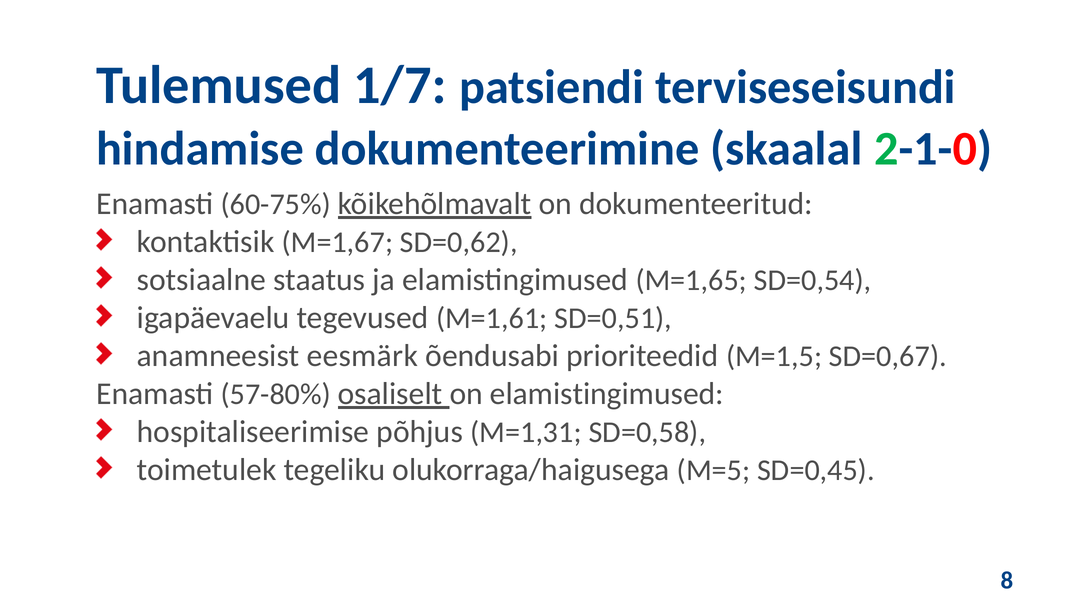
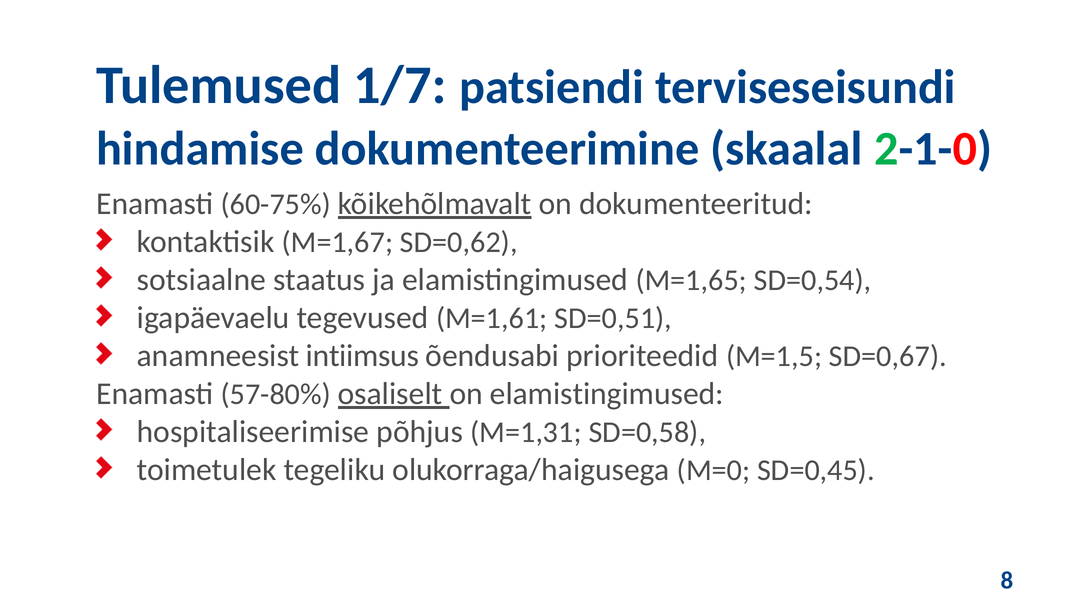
eesmärk: eesmärk -> intiimsus
M=5: M=5 -> M=0
